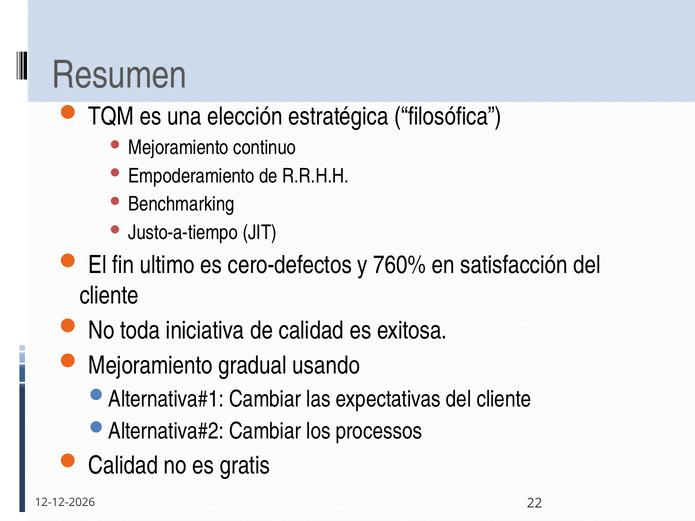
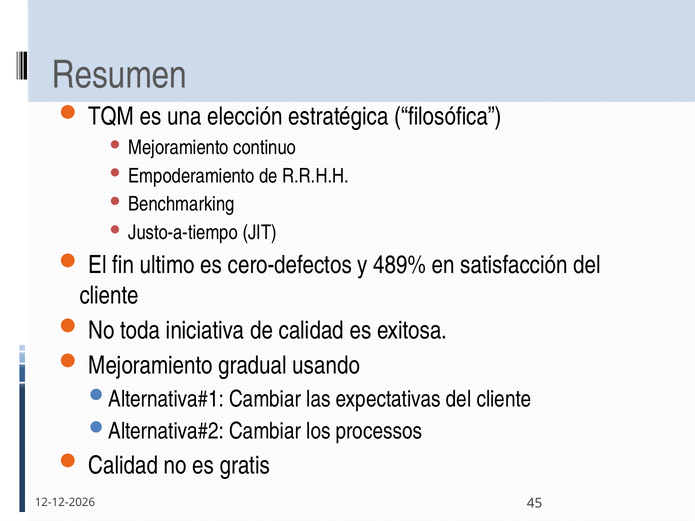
760%: 760% -> 489%
22: 22 -> 45
